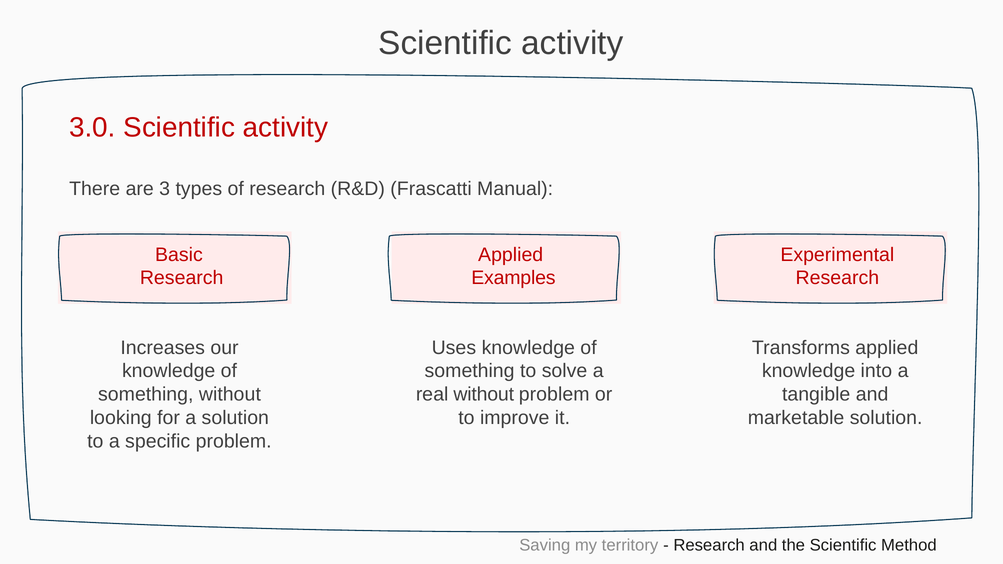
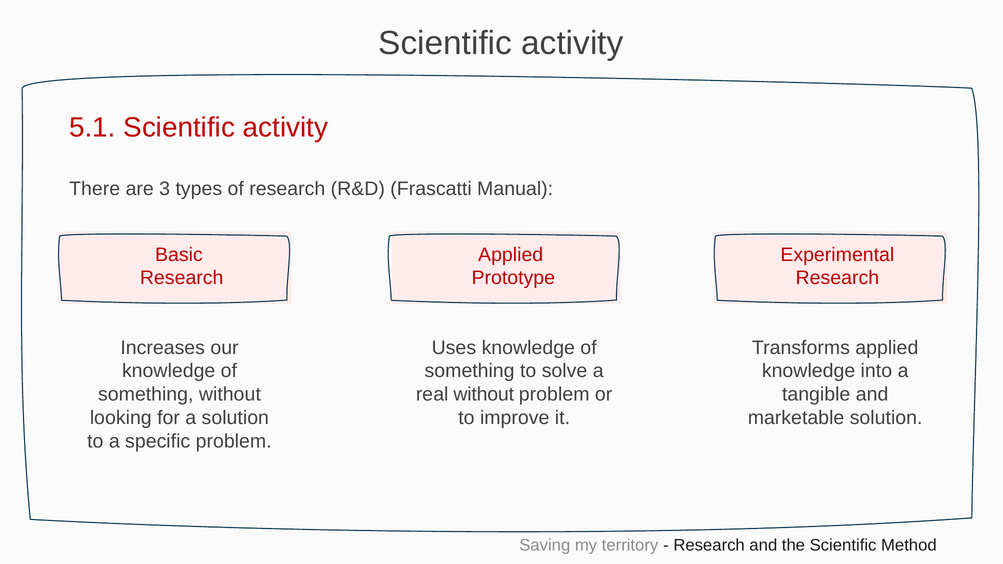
3.0: 3.0 -> 5.1
Examples: Examples -> Prototype
